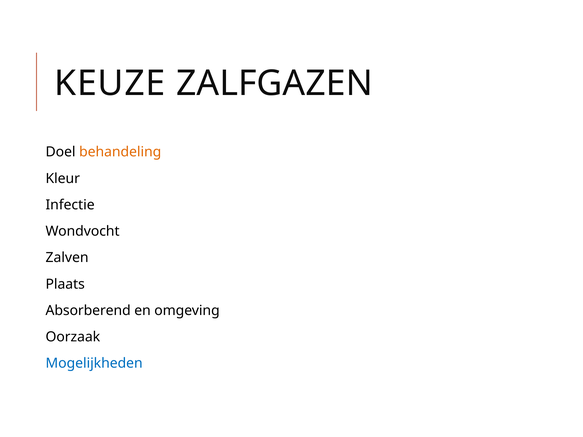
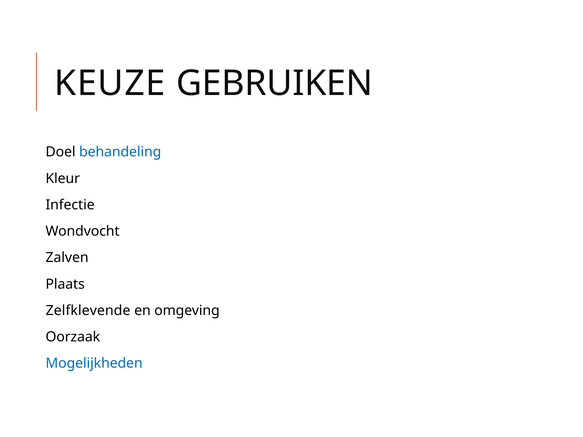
ZALFGAZEN: ZALFGAZEN -> GEBRUIKEN
behandeling colour: orange -> blue
Absorberend: Absorberend -> Zelfklevende
